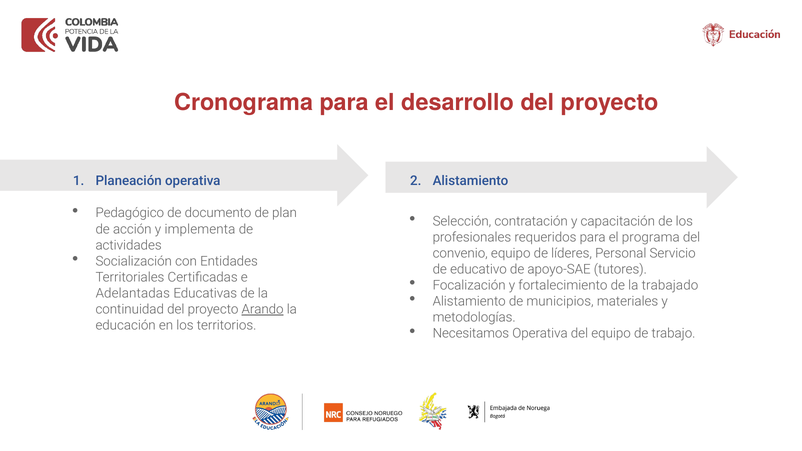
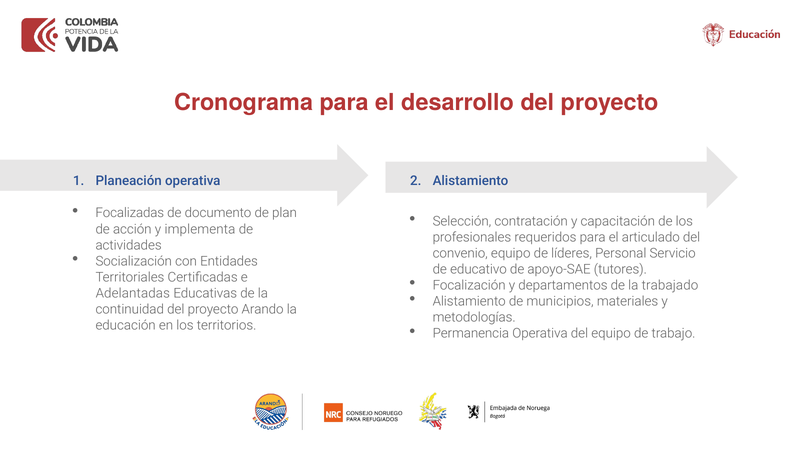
Pedagógico: Pedagógico -> Focalizadas
programa: programa -> articulado
fortalecimiento: fortalecimiento -> departamentos
Arando underline: present -> none
Necesitamos: Necesitamos -> Permanencia
